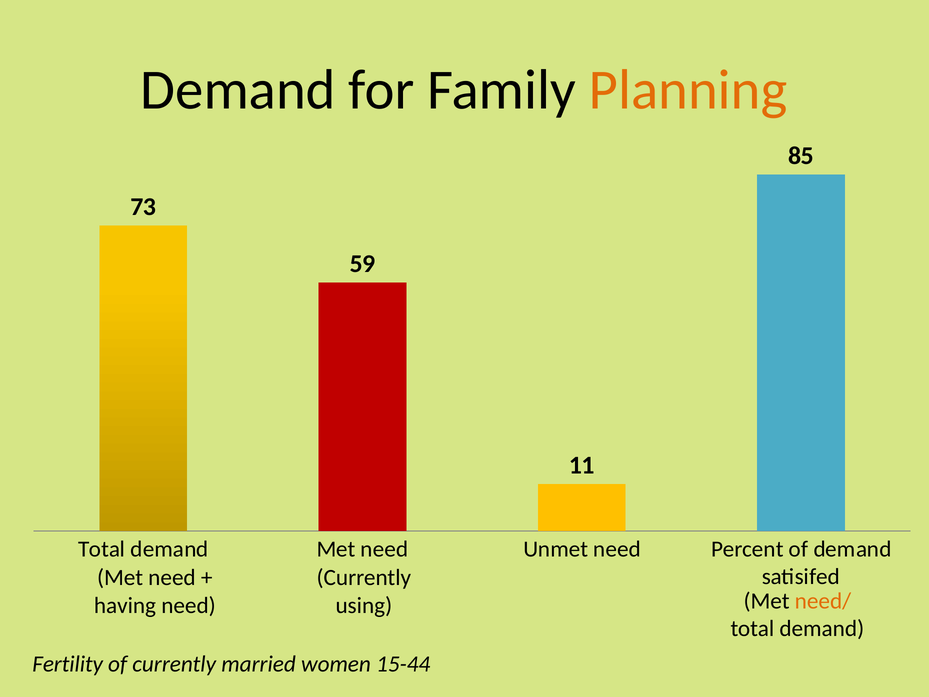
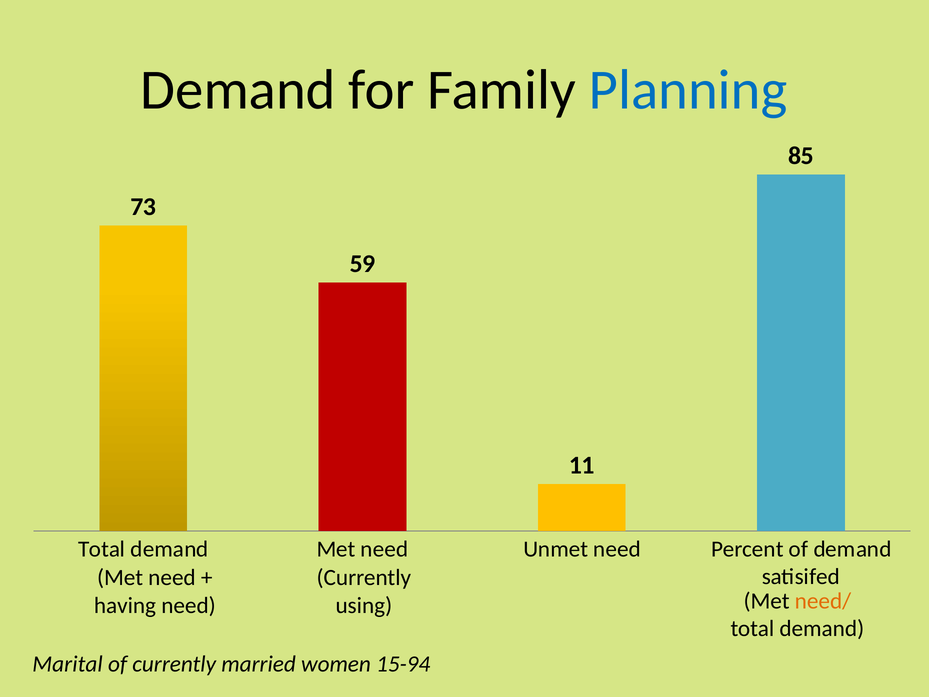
Planning colour: orange -> blue
Fertility: Fertility -> Marital
15-44: 15-44 -> 15-94
